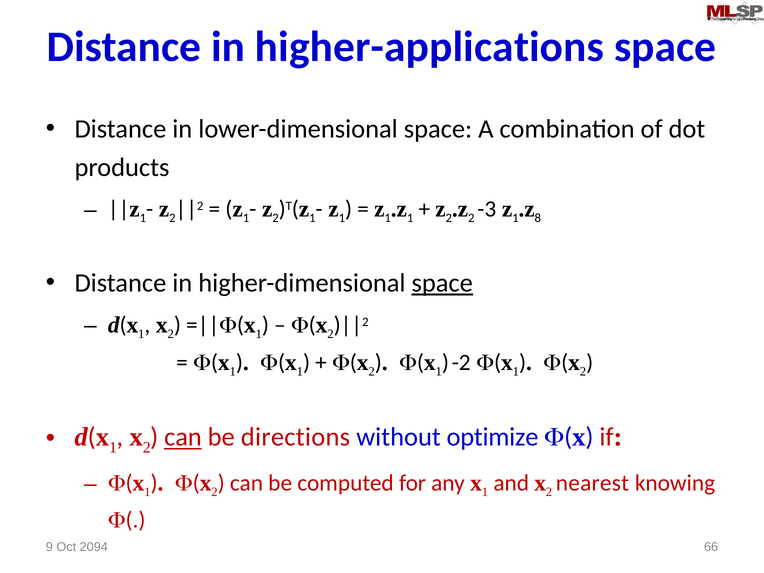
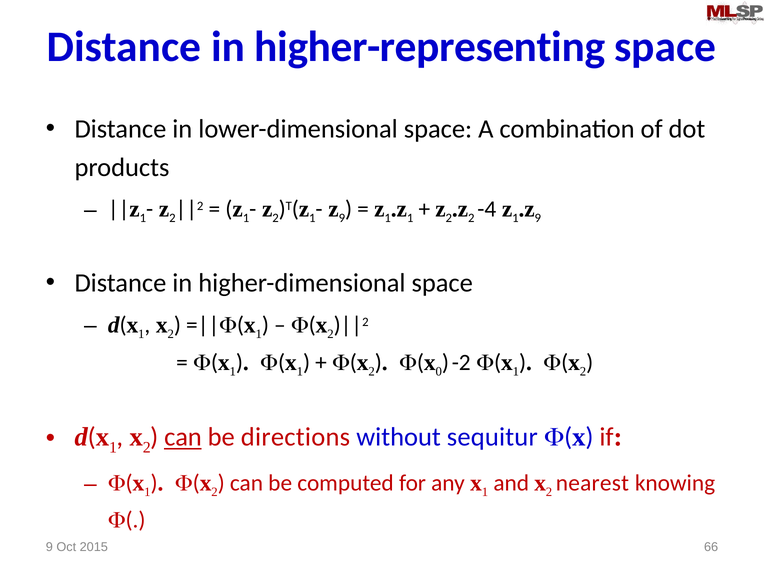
higher-applications: higher-applications -> higher-representing
1 at (342, 218): 1 -> 9
-3: -3 -> -4
8 at (538, 218): 8 -> 9
space at (442, 283) underline: present -> none
1 at (439, 372): 1 -> 0
optimize: optimize -> sequitur
2094: 2094 -> 2015
